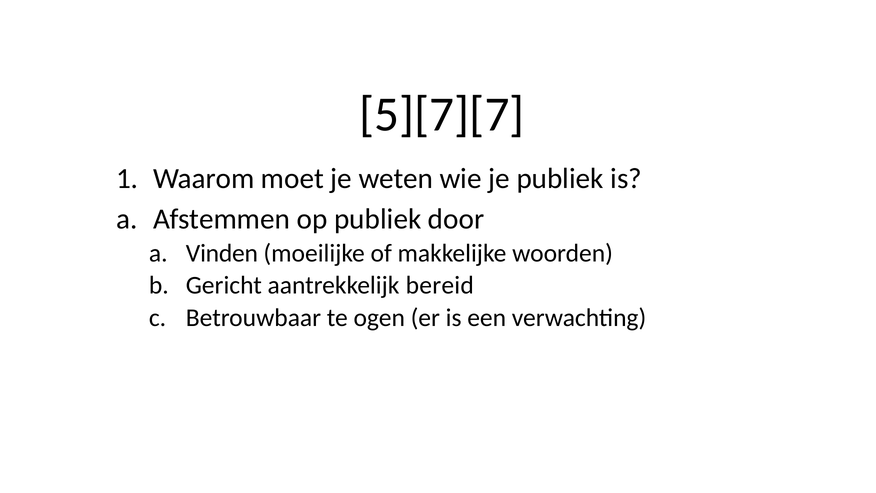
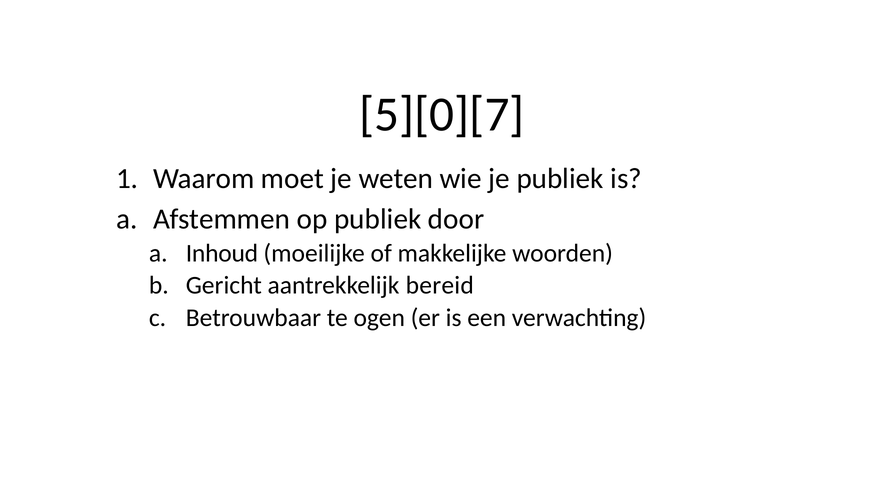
5][7][7: 5][7][7 -> 5][0][7
Vinden: Vinden -> Inhoud
